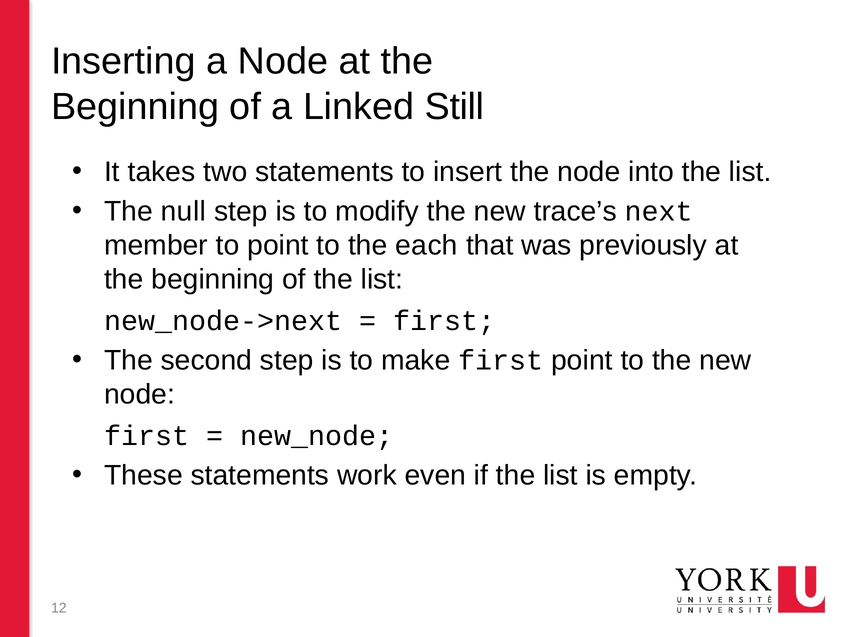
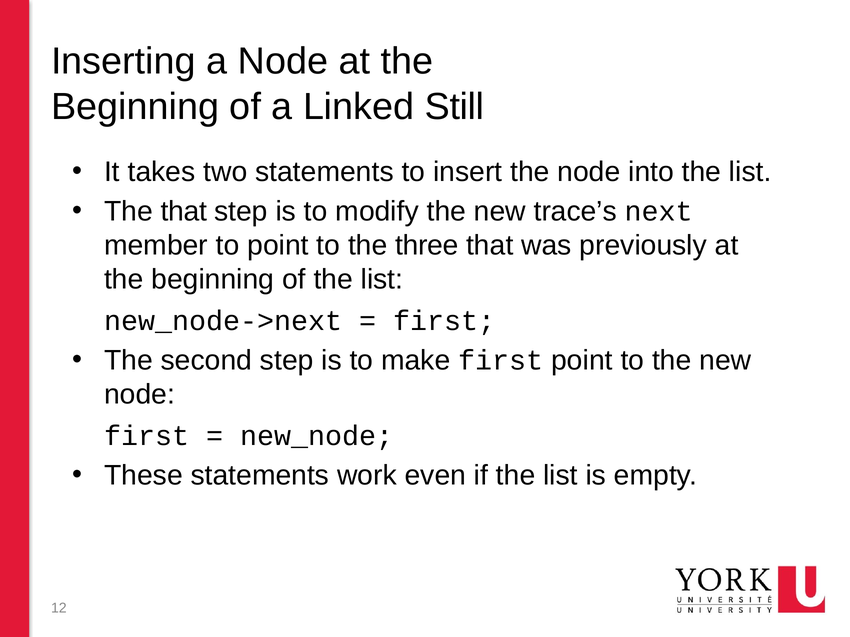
The null: null -> that
each: each -> three
